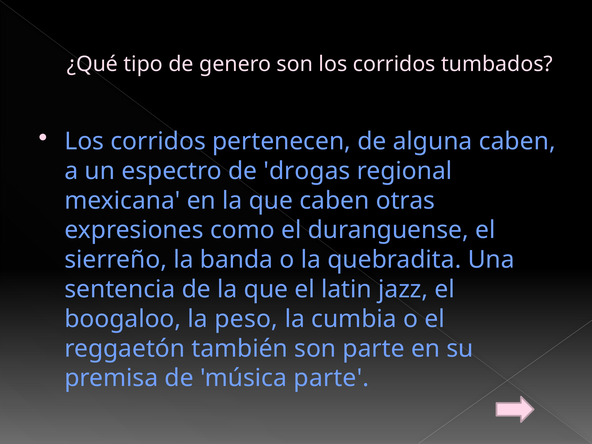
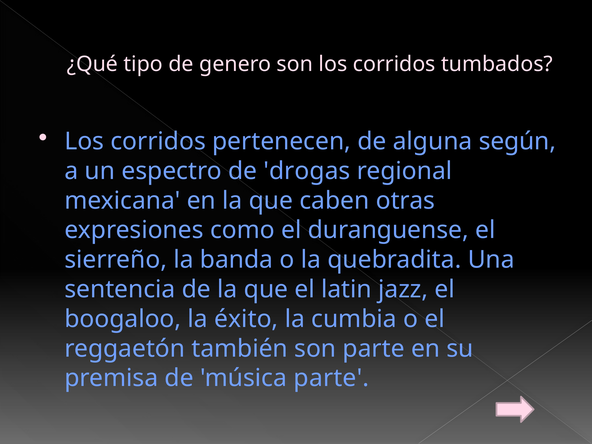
alguna caben: caben -> según
peso: peso -> éxito
